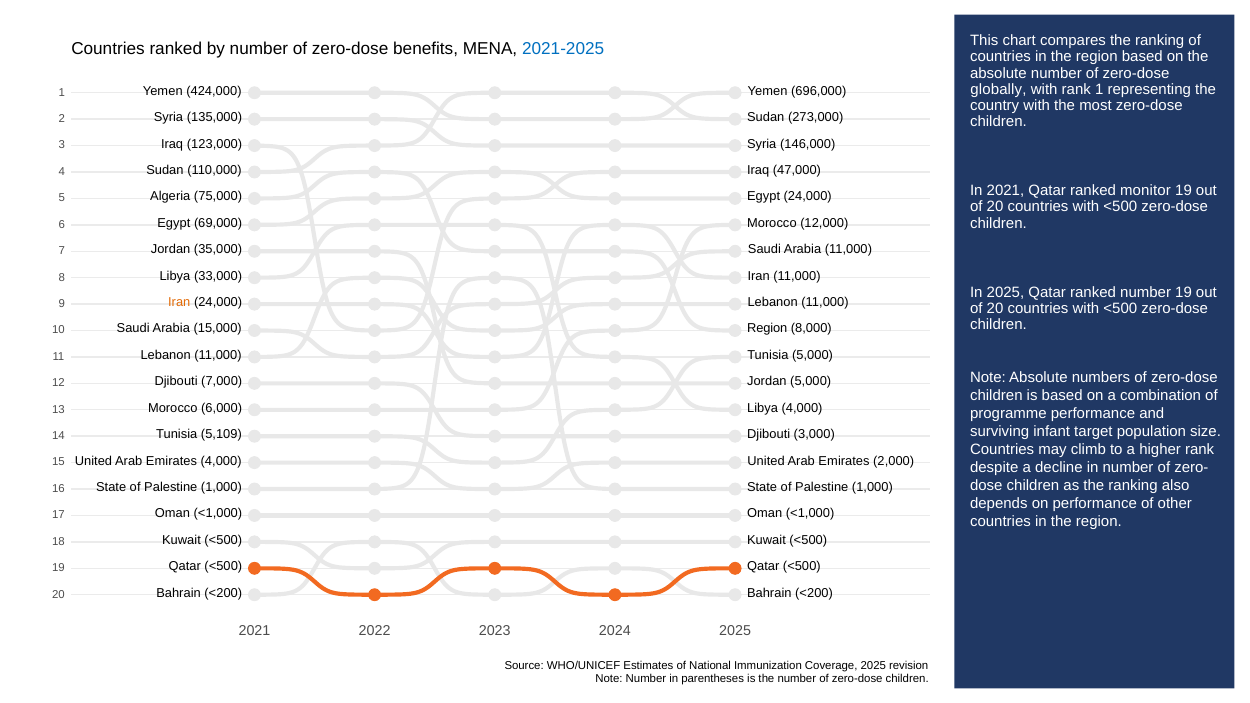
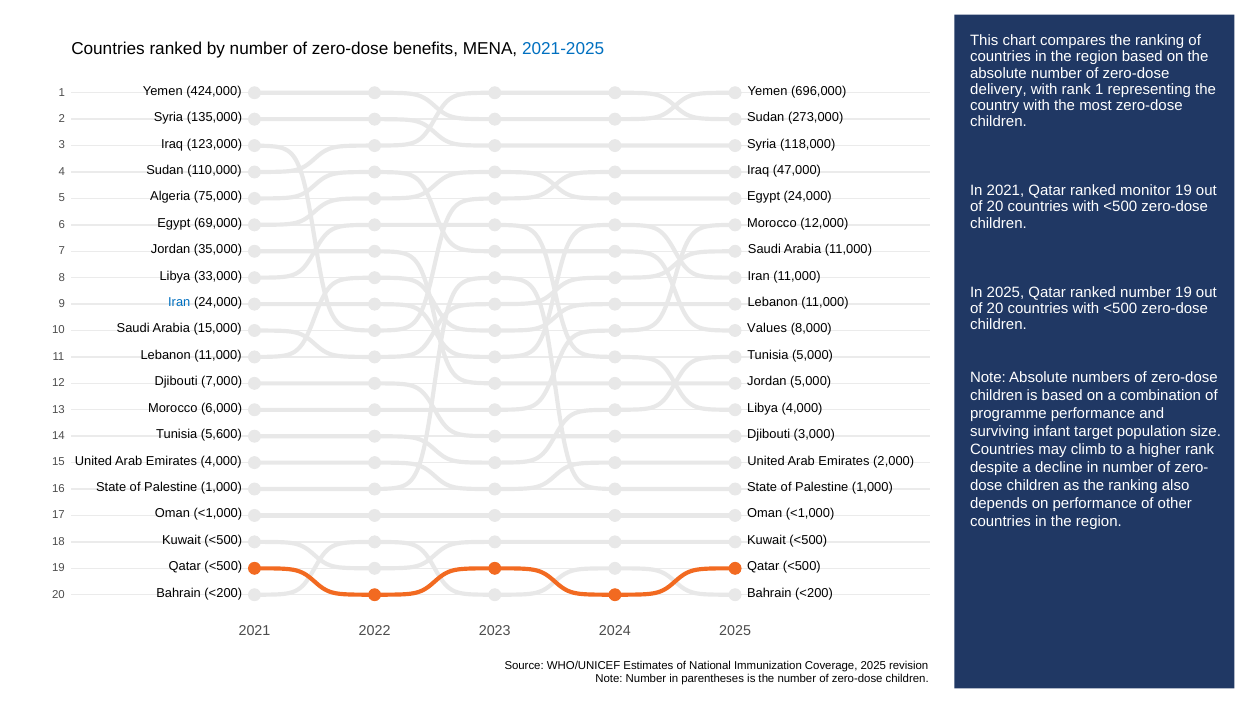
globally: globally -> delivery
146,000: 146,000 -> 118,000
Iran at (179, 302) colour: orange -> blue
Region at (767, 329): Region -> Values
5,109: 5,109 -> 5,600
